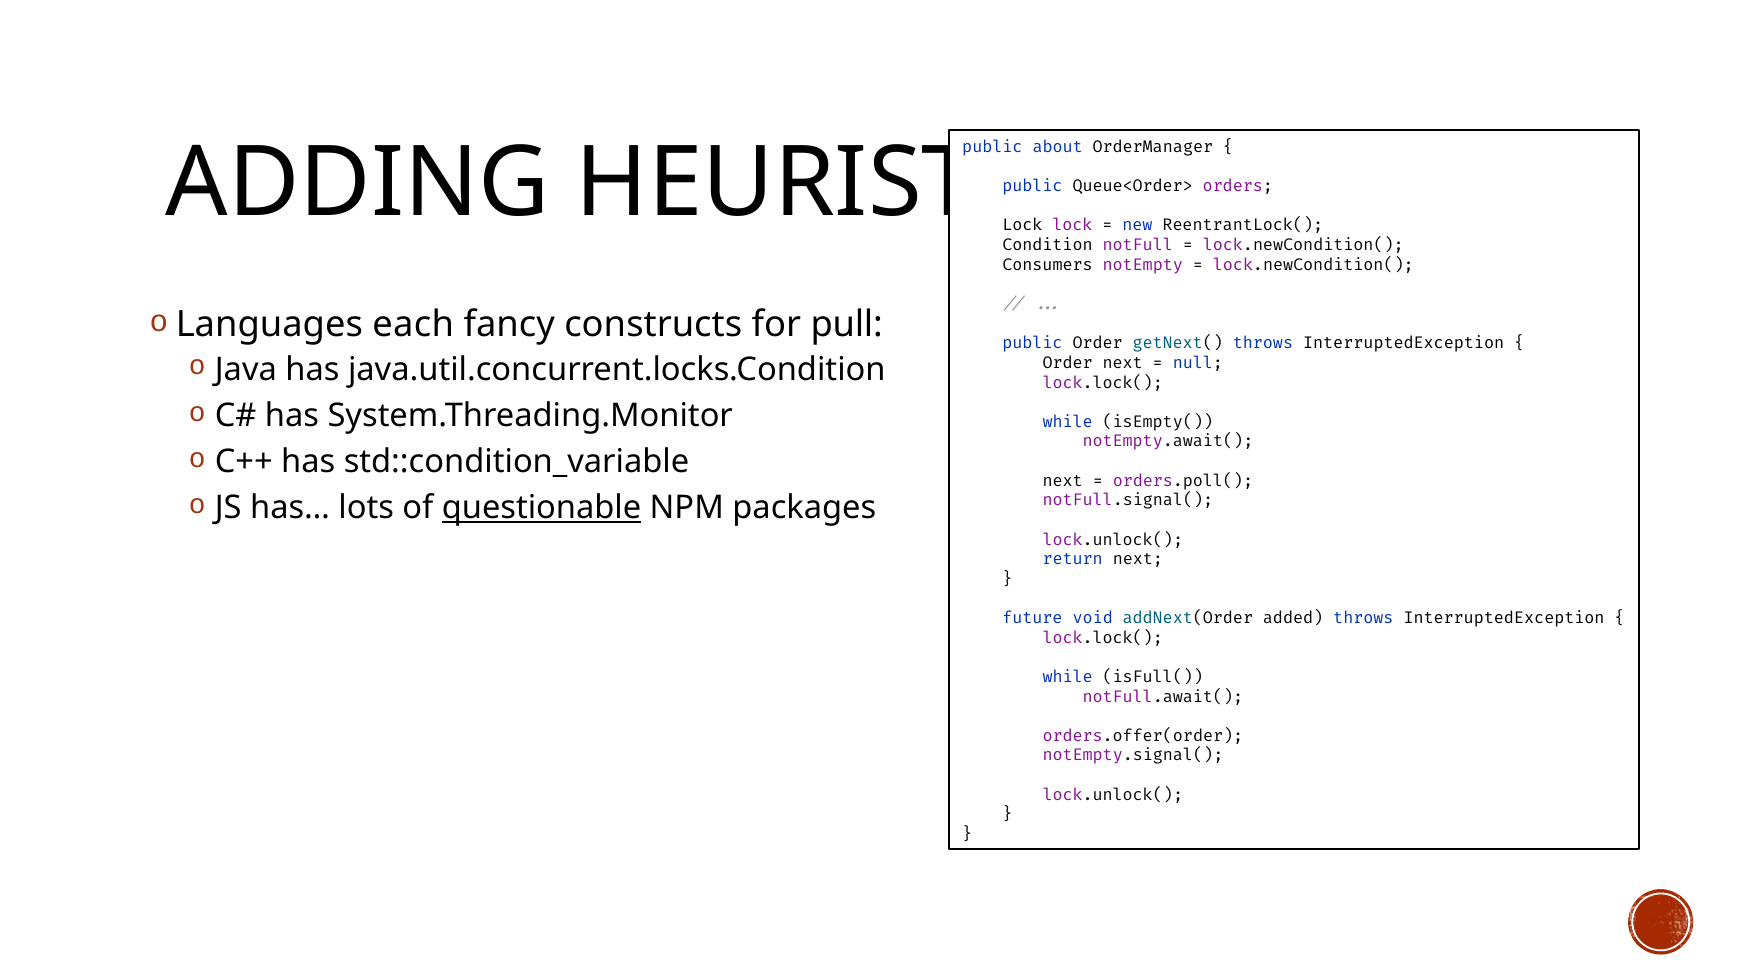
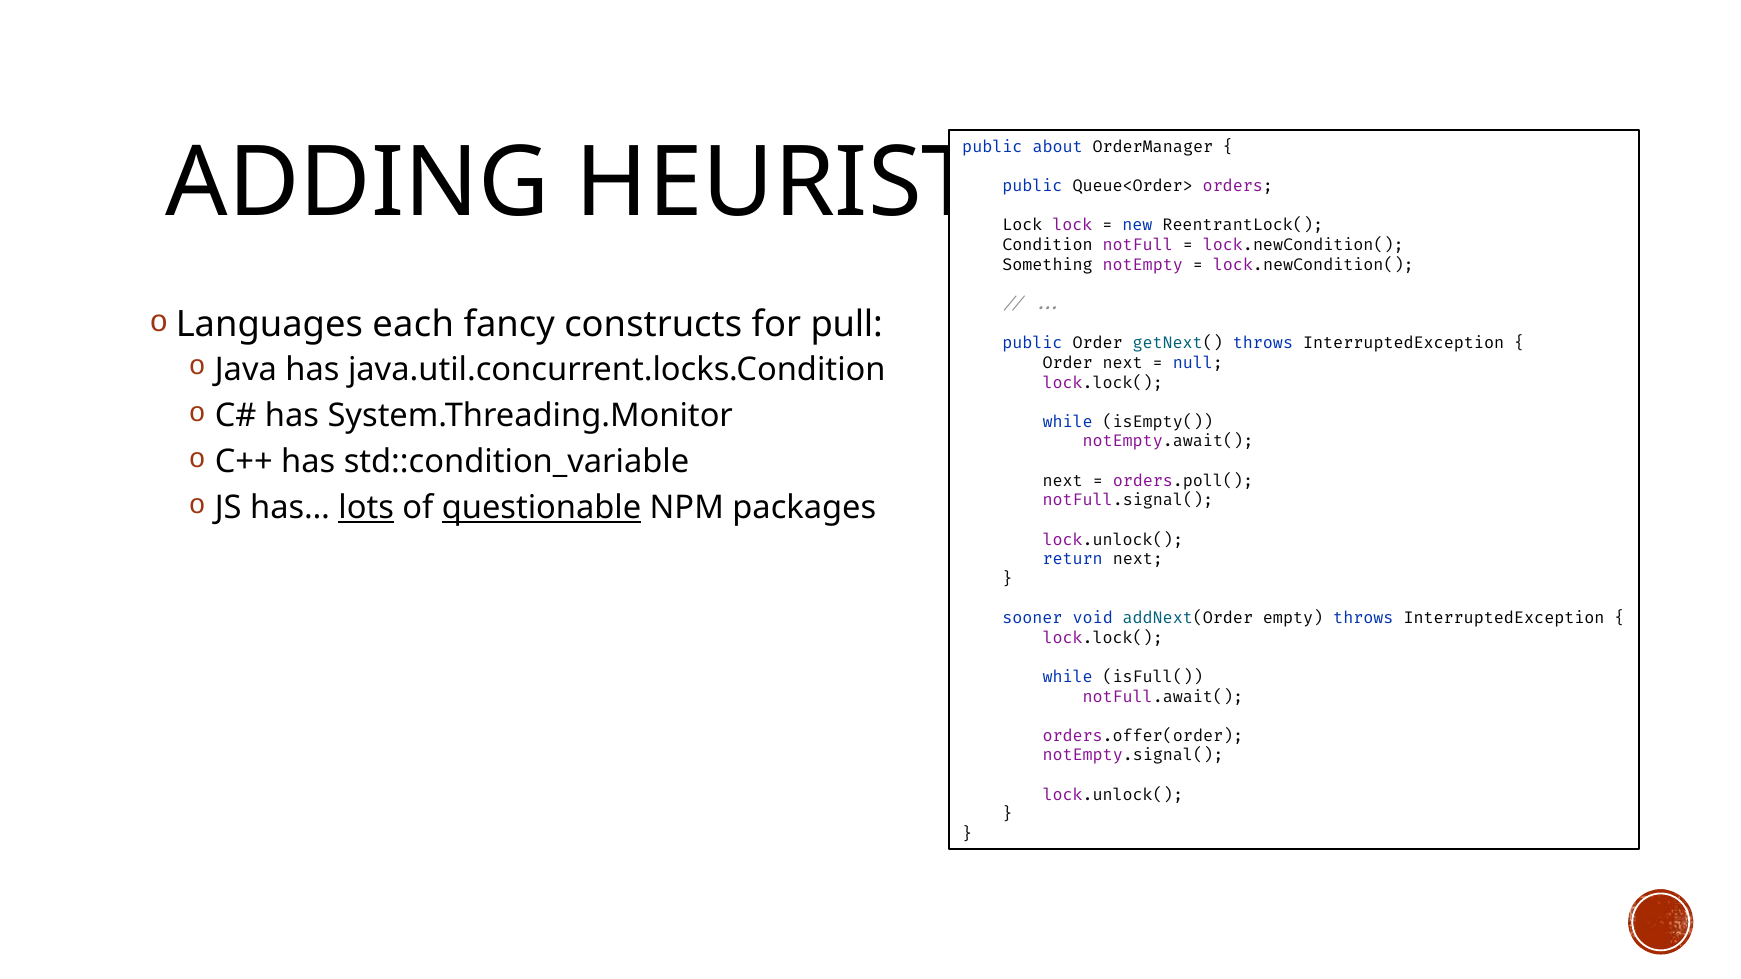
Consumers: Consumers -> Something
lots underline: none -> present
future: future -> sooner
added: added -> empty
